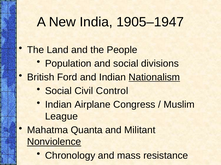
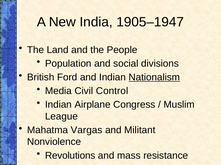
Social at (58, 91): Social -> Media
Quanta: Quanta -> Vargas
Nonviolence underline: present -> none
Chronology: Chronology -> Revolutions
